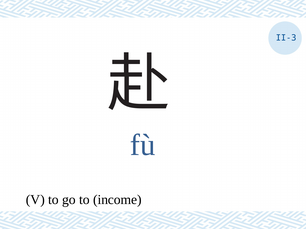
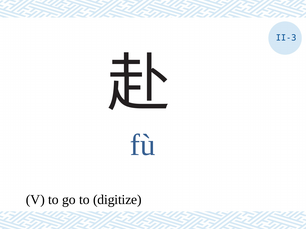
income: income -> digitize
